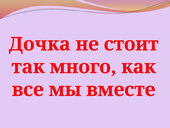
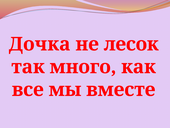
стоит: стоит -> лесок
